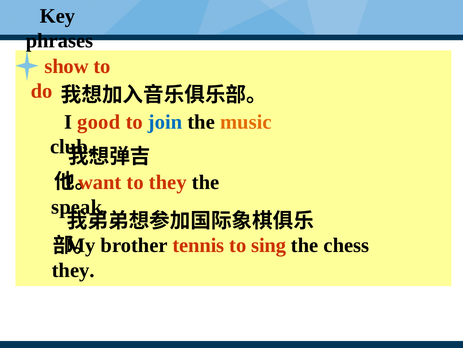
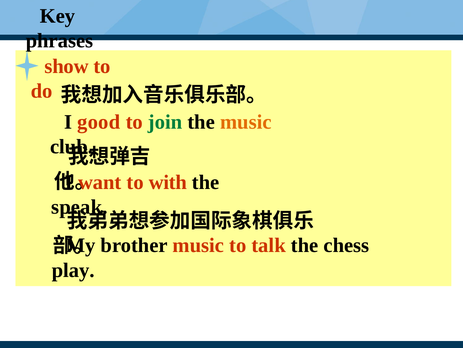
join colour: blue -> green
to they: they -> with
brother tennis: tennis -> music
sing: sing -> talk
they at (73, 270): they -> play
